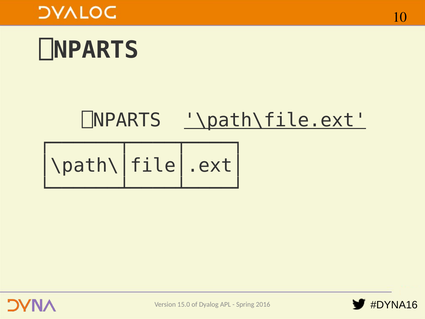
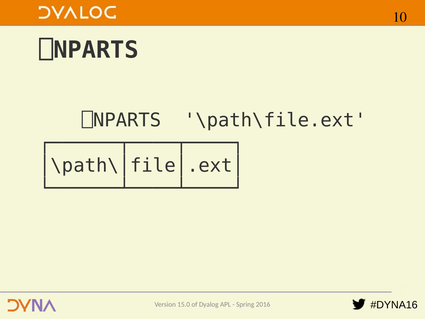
\path\file.ext underline: present -> none
